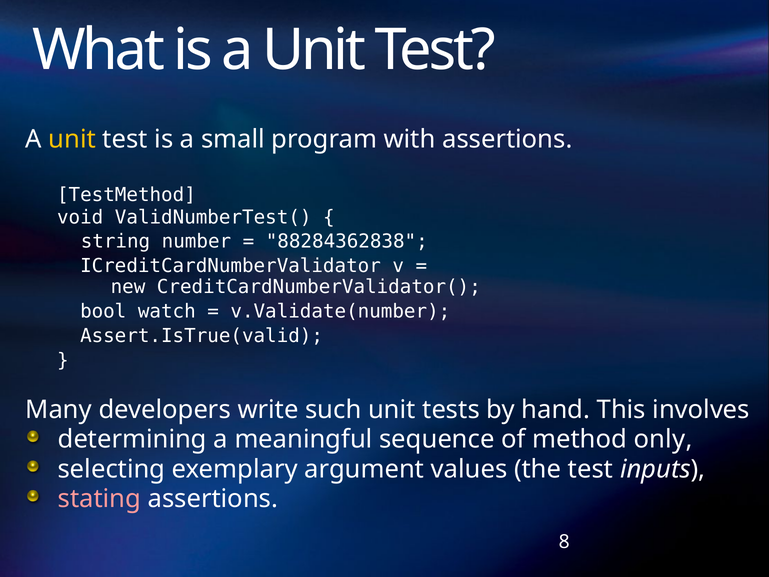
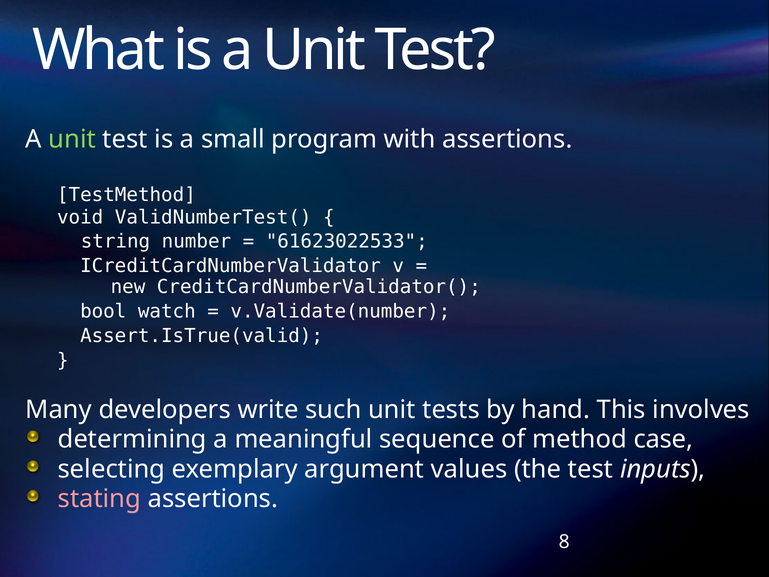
unit at (72, 139) colour: yellow -> light green
88284362838: 88284362838 -> 61623022533
only: only -> case
